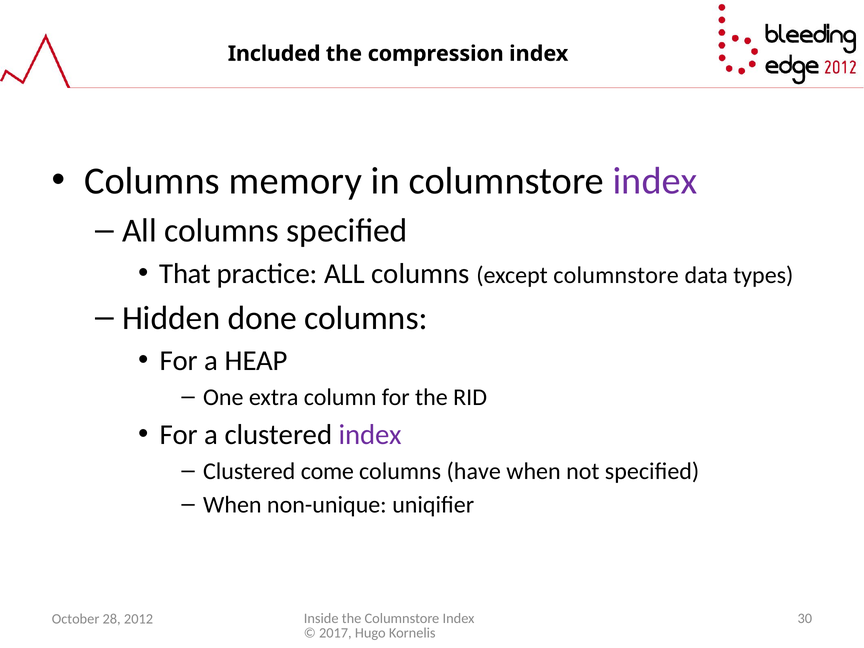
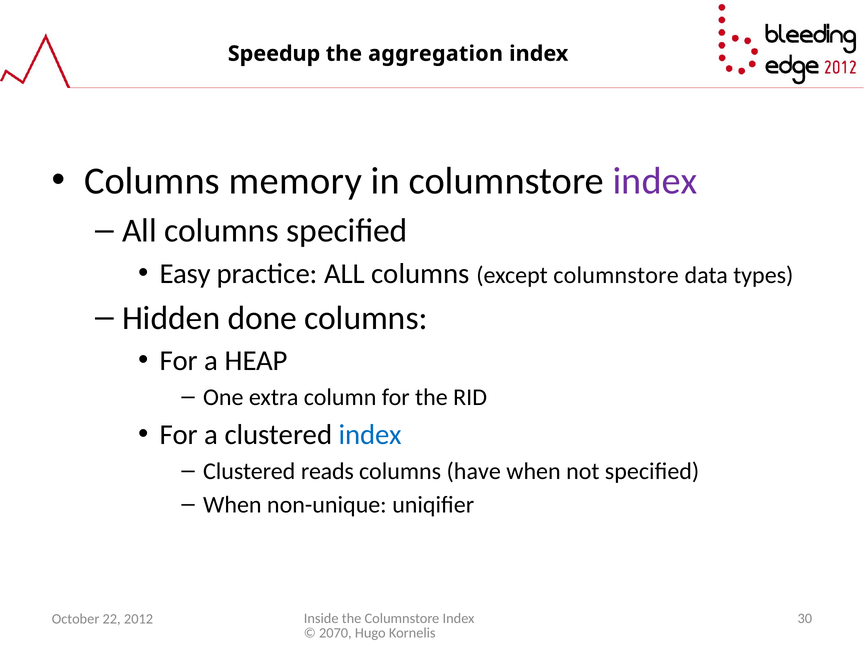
Included: Included -> Speedup
compression: compression -> aggregation
That: That -> Easy
index at (370, 435) colour: purple -> blue
come: come -> reads
28: 28 -> 22
2017: 2017 -> 2070
